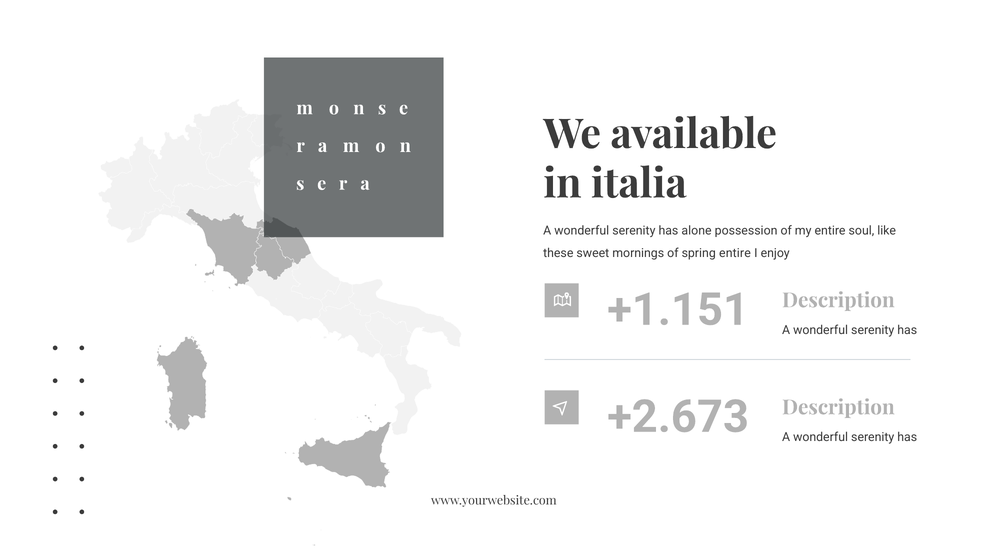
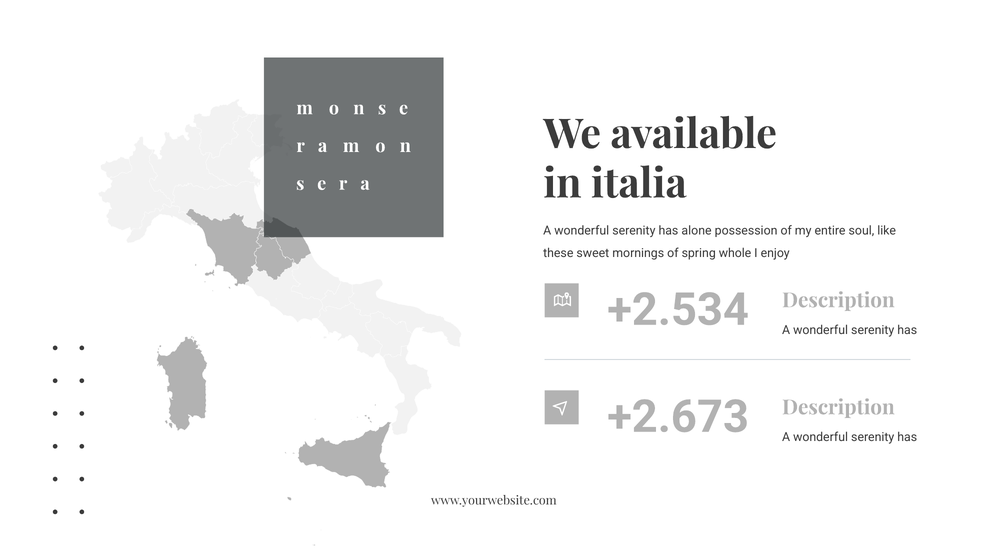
spring entire: entire -> whole
+1.151: +1.151 -> +2.534
